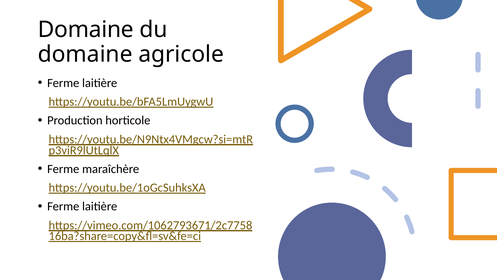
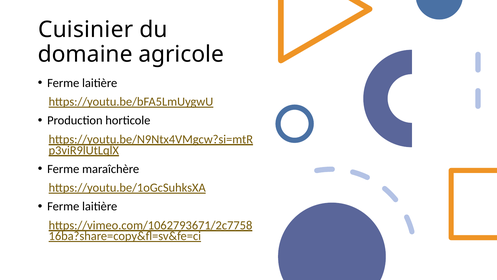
Domaine at (86, 29): Domaine -> Cuisinier
